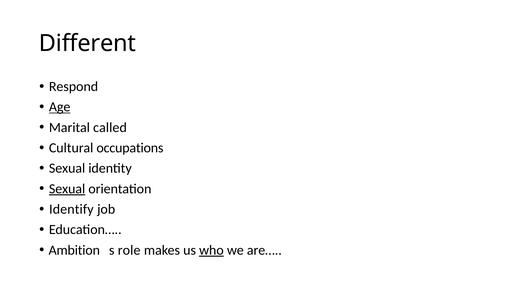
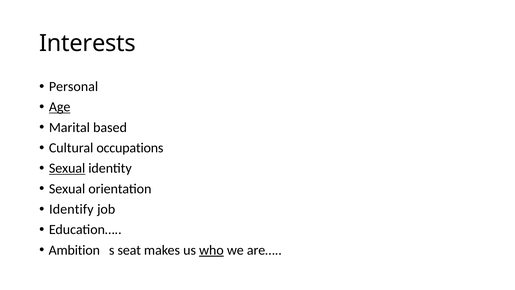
Different: Different -> Interests
Respond: Respond -> Personal
called: called -> based
Sexual at (67, 168) underline: none -> present
Sexual at (67, 189) underline: present -> none
role: role -> seat
